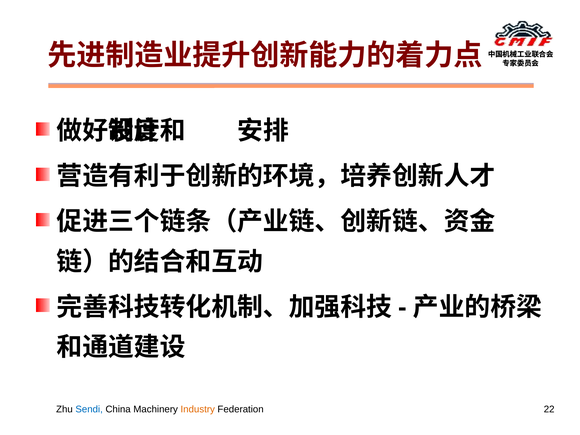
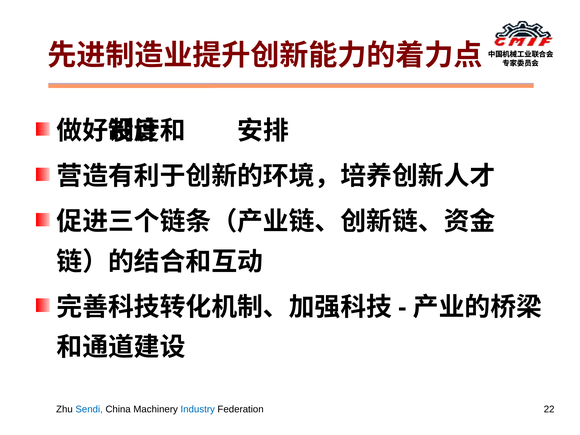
Industry colour: orange -> blue
